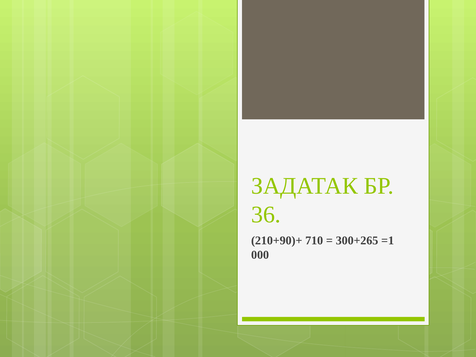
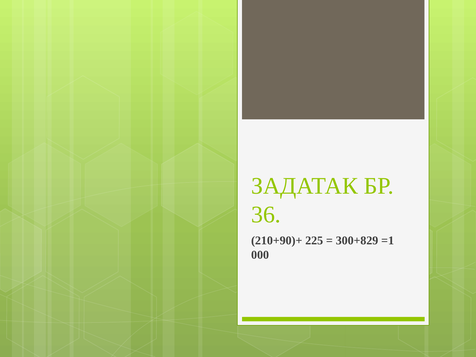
710: 710 -> 225
300+265: 300+265 -> 300+829
